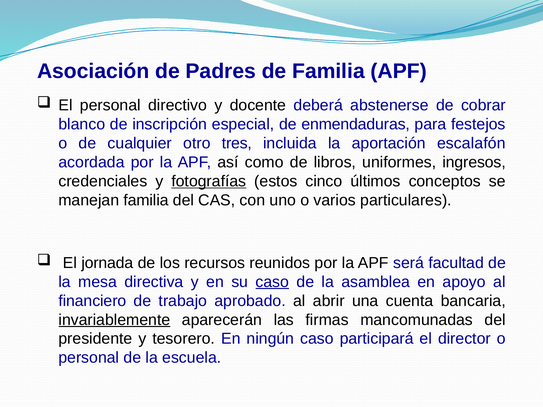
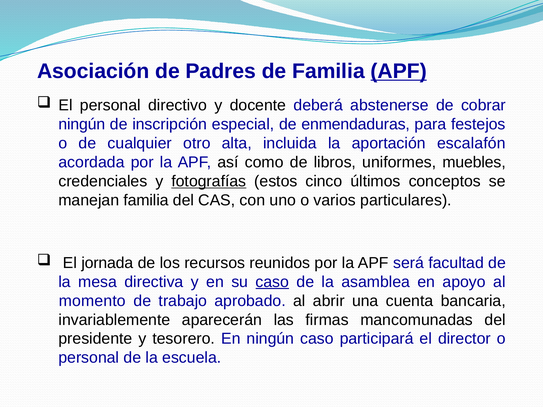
APF at (399, 71) underline: none -> present
blanco at (82, 124): blanco -> ningún
tres: tres -> alta
ingresos: ingresos -> muebles
financiero: financiero -> momento
invariablemente underline: present -> none
